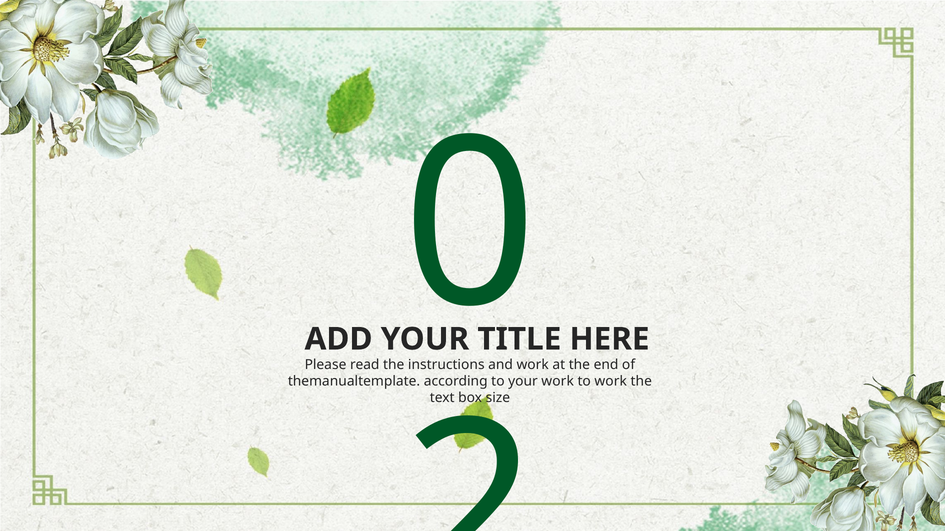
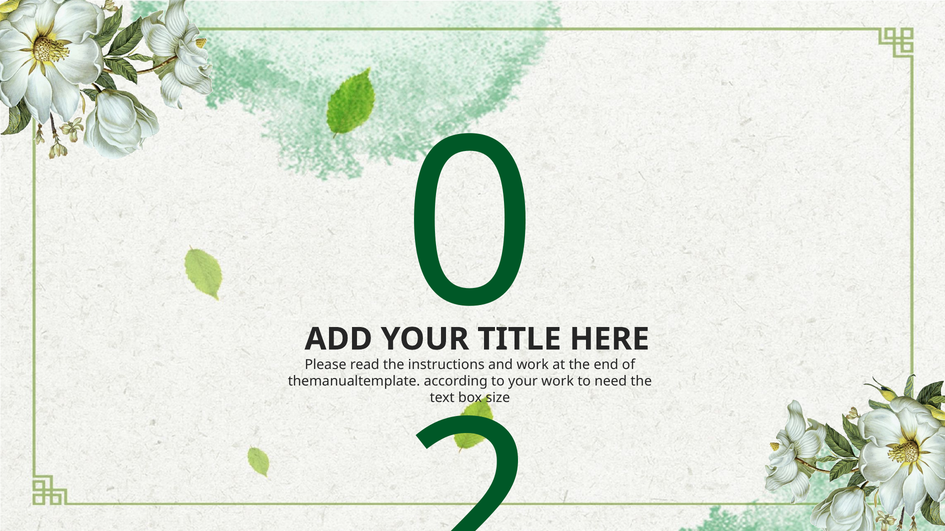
to work: work -> need
